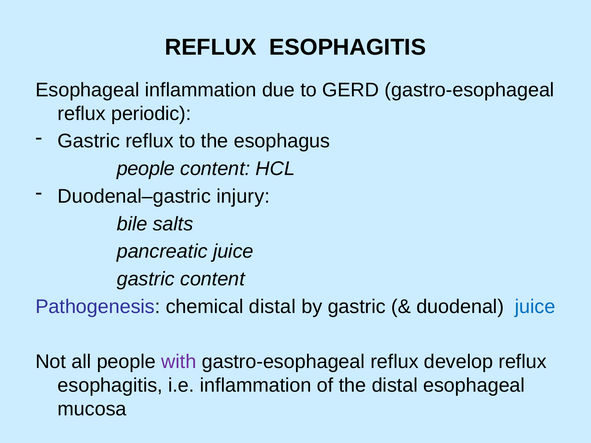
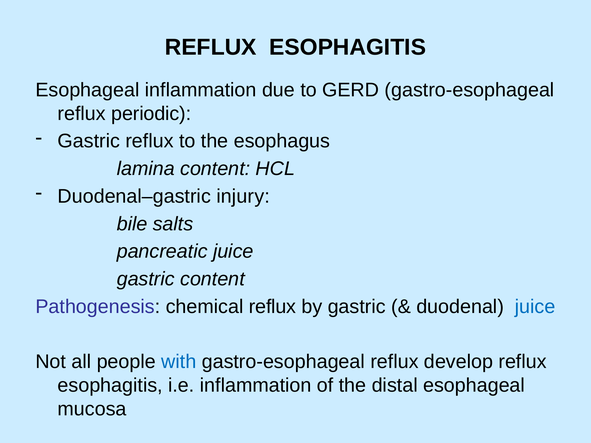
people at (146, 169): people -> lamina
chemical distal: distal -> reflux
with colour: purple -> blue
